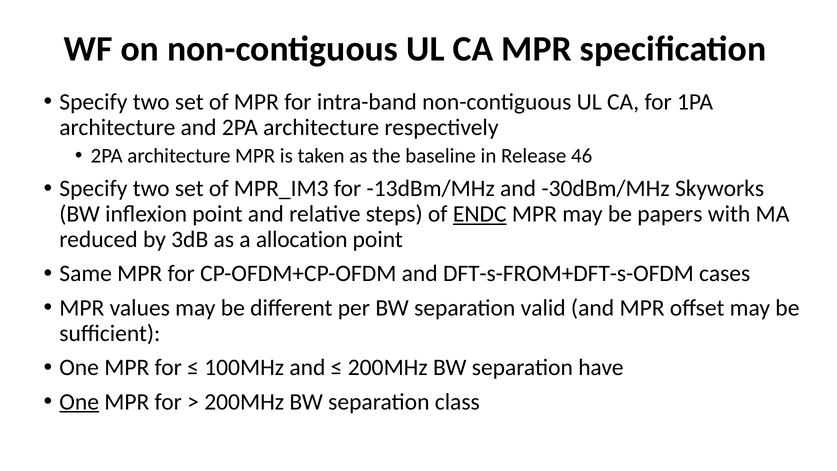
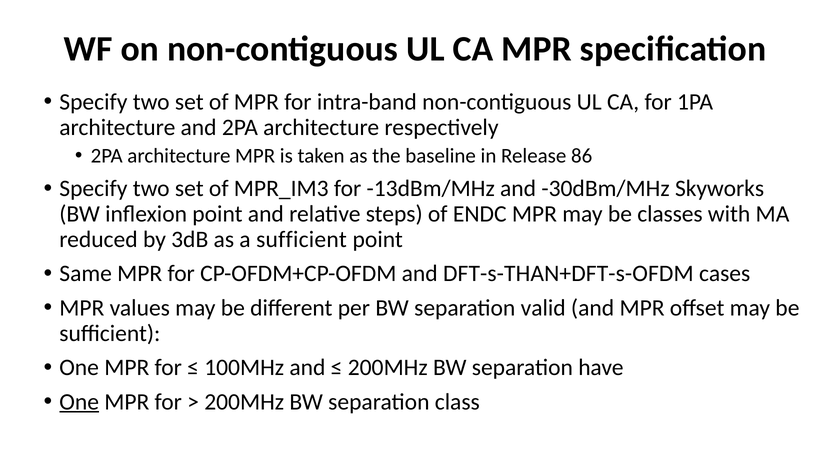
46: 46 -> 86
ENDC underline: present -> none
papers: papers -> classes
a allocation: allocation -> sufficient
DFT-s-FROM+DFT-s-OFDM: DFT-s-FROM+DFT-s-OFDM -> DFT-s-THAN+DFT-s-OFDM
